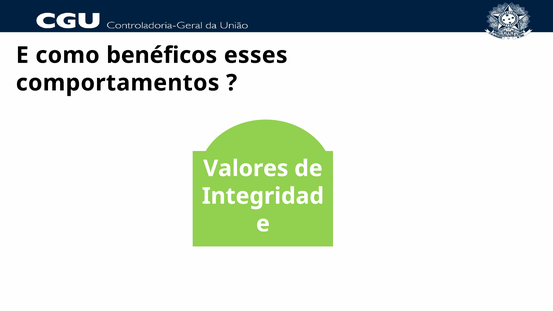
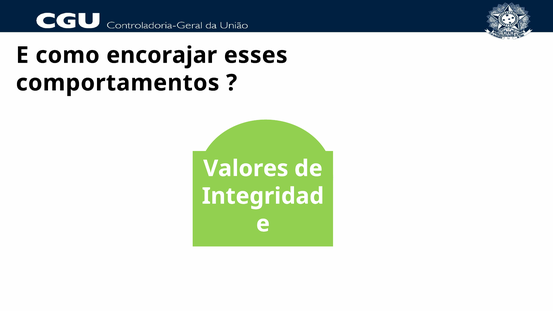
benéficos: benéficos -> encorajar
